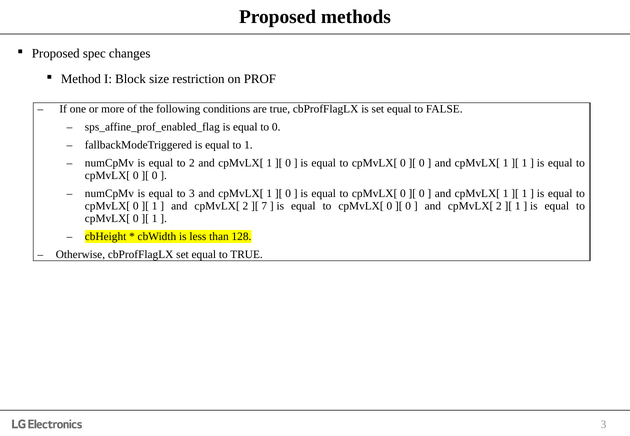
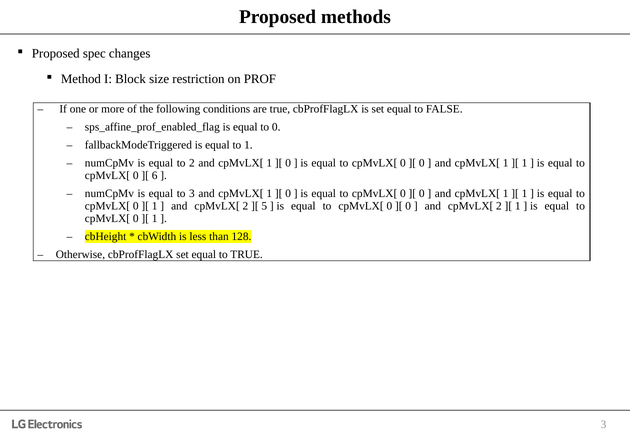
0 at (155, 176): 0 -> 6
7: 7 -> 5
